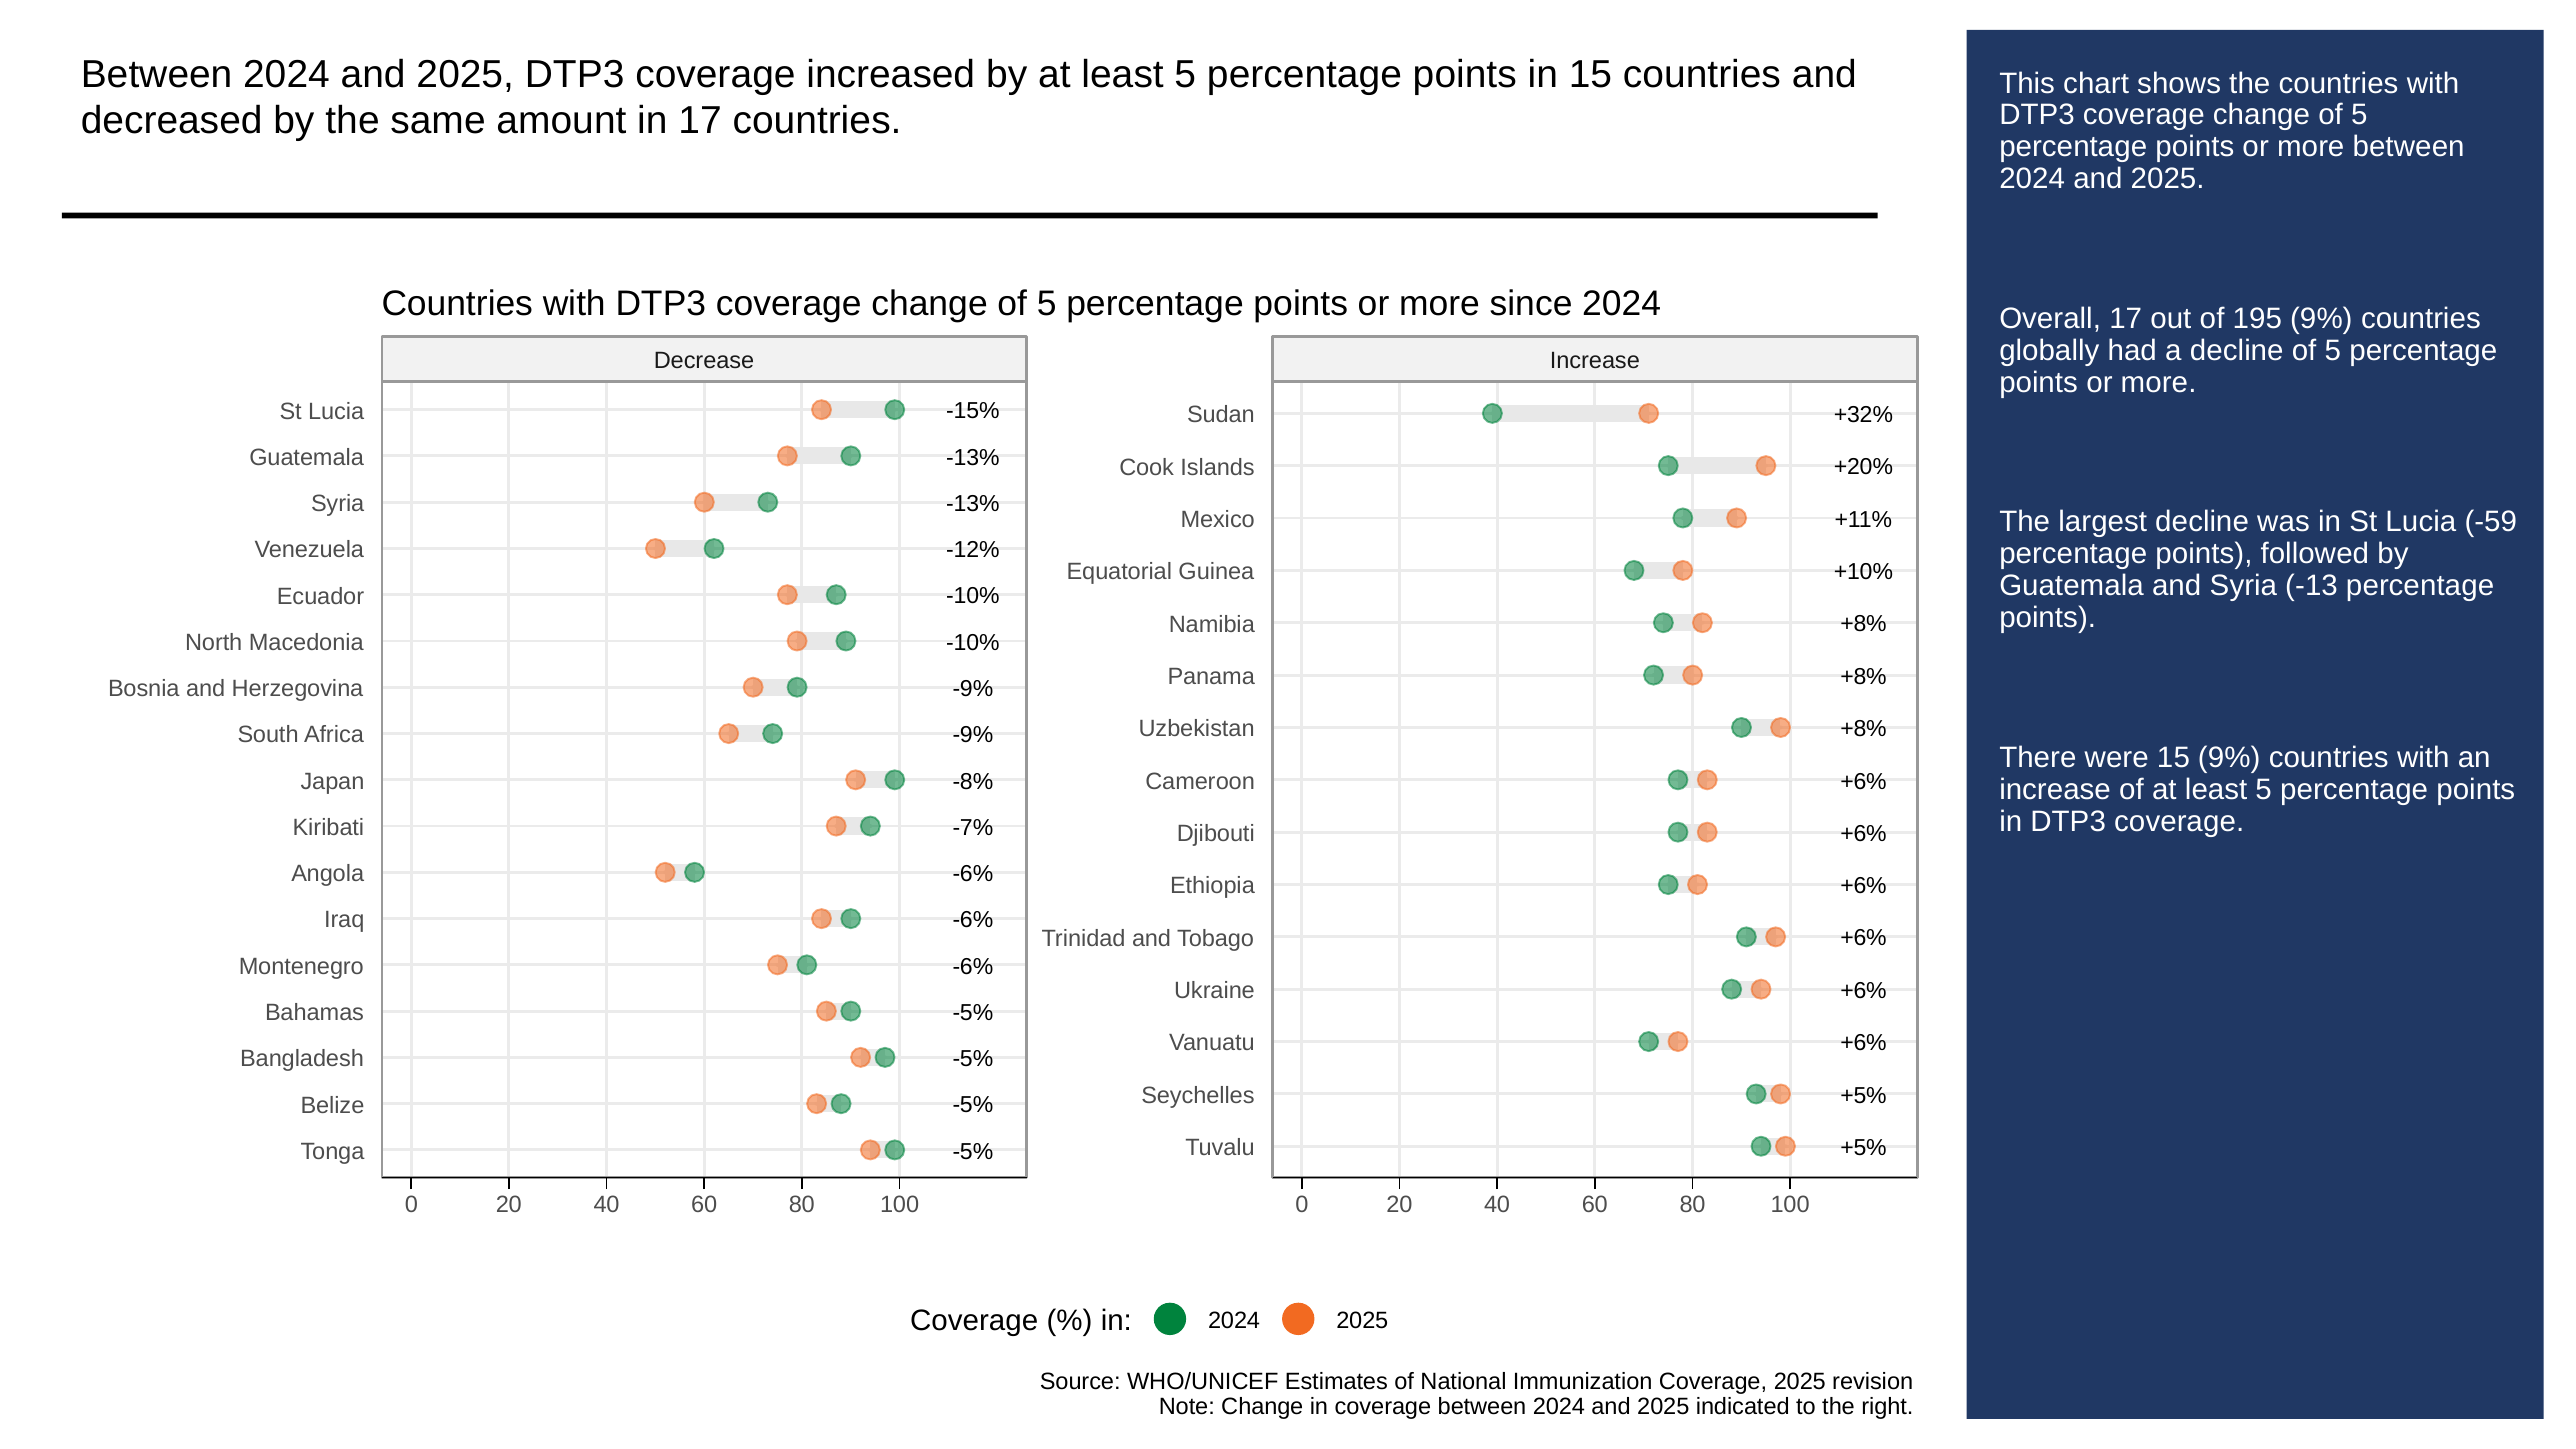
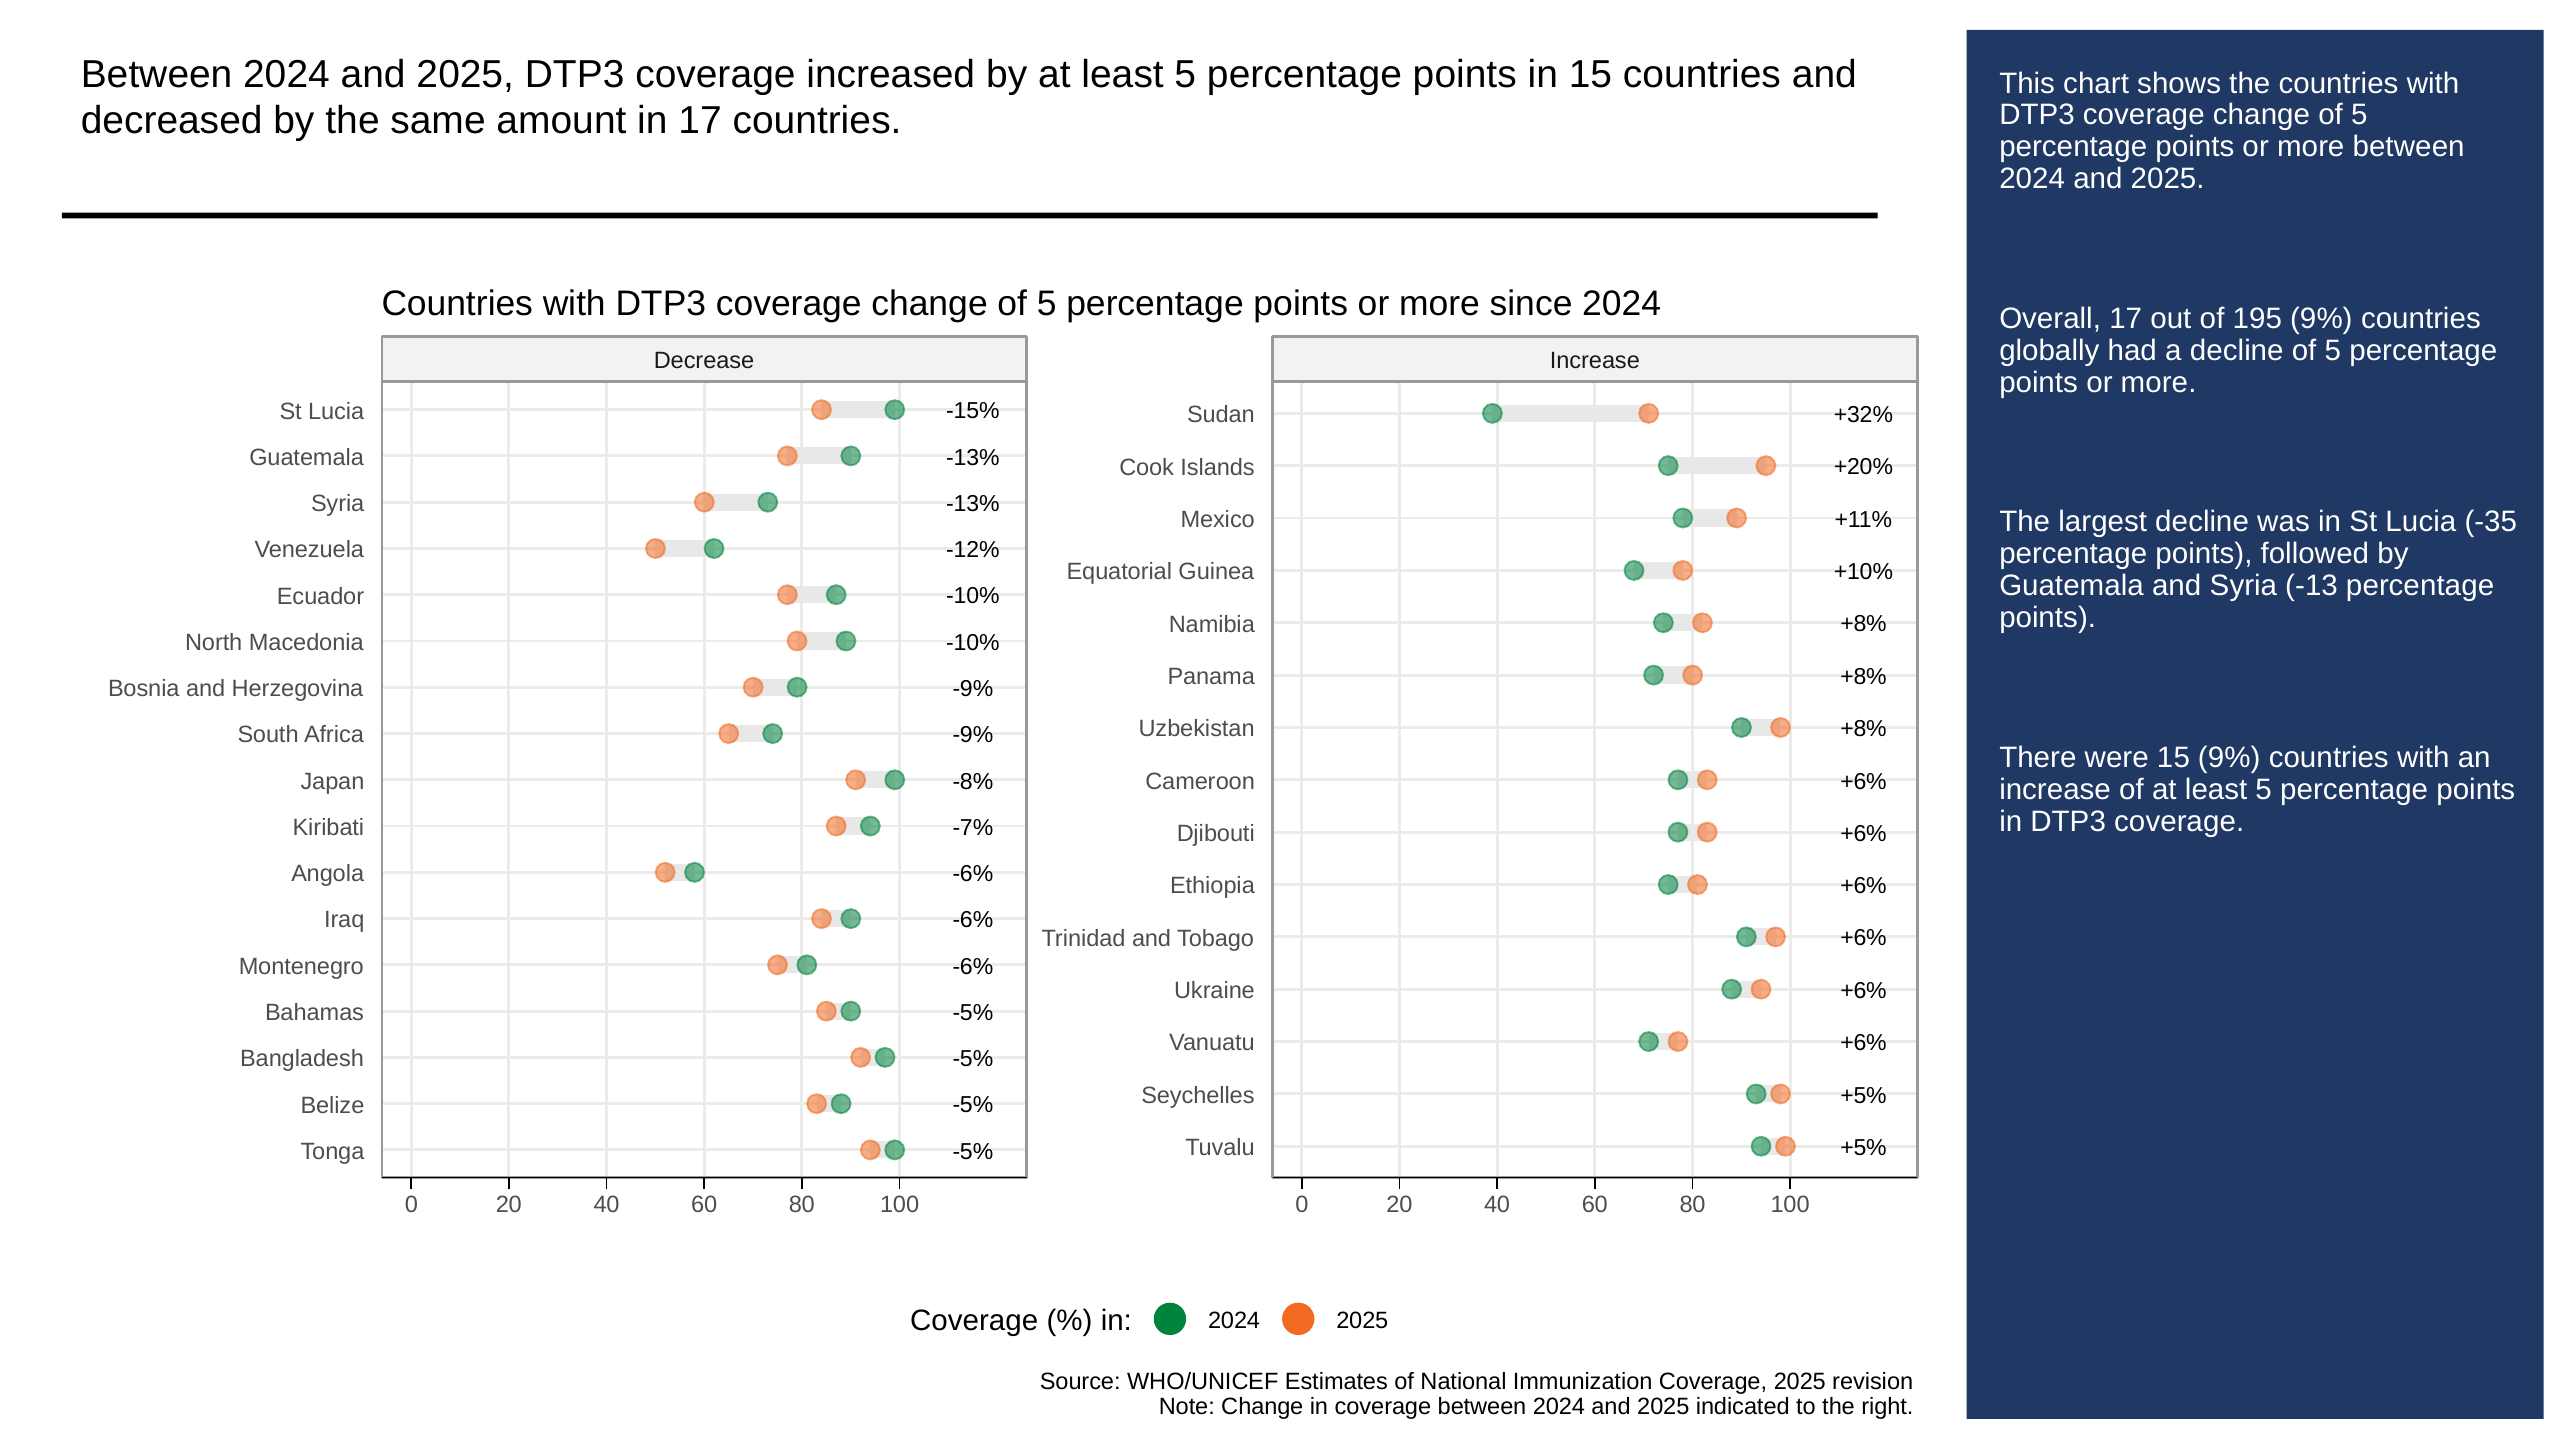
-59: -59 -> -35
